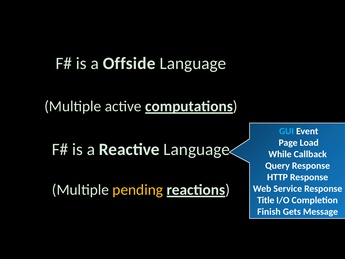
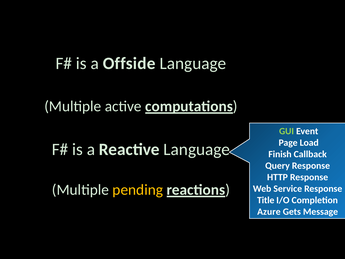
GUI colour: light blue -> light green
While: While -> Finish
Finish: Finish -> Azure
